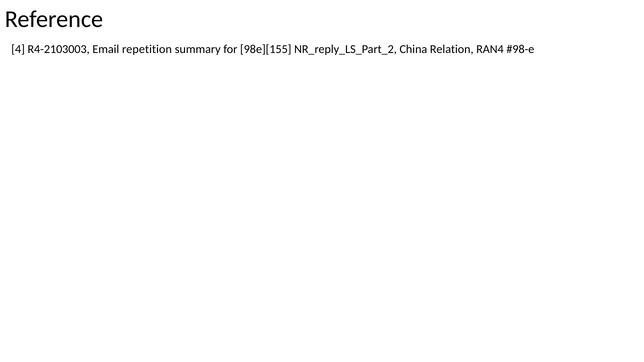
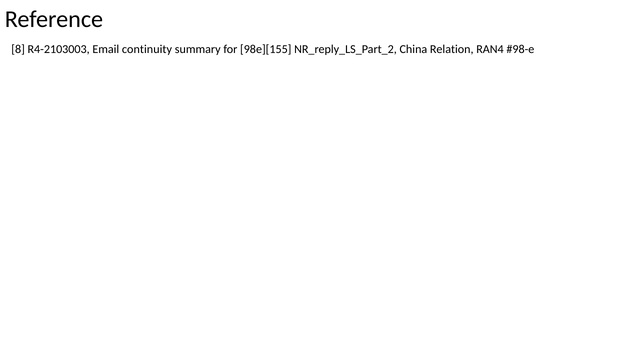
4: 4 -> 8
repetition: repetition -> continuity
